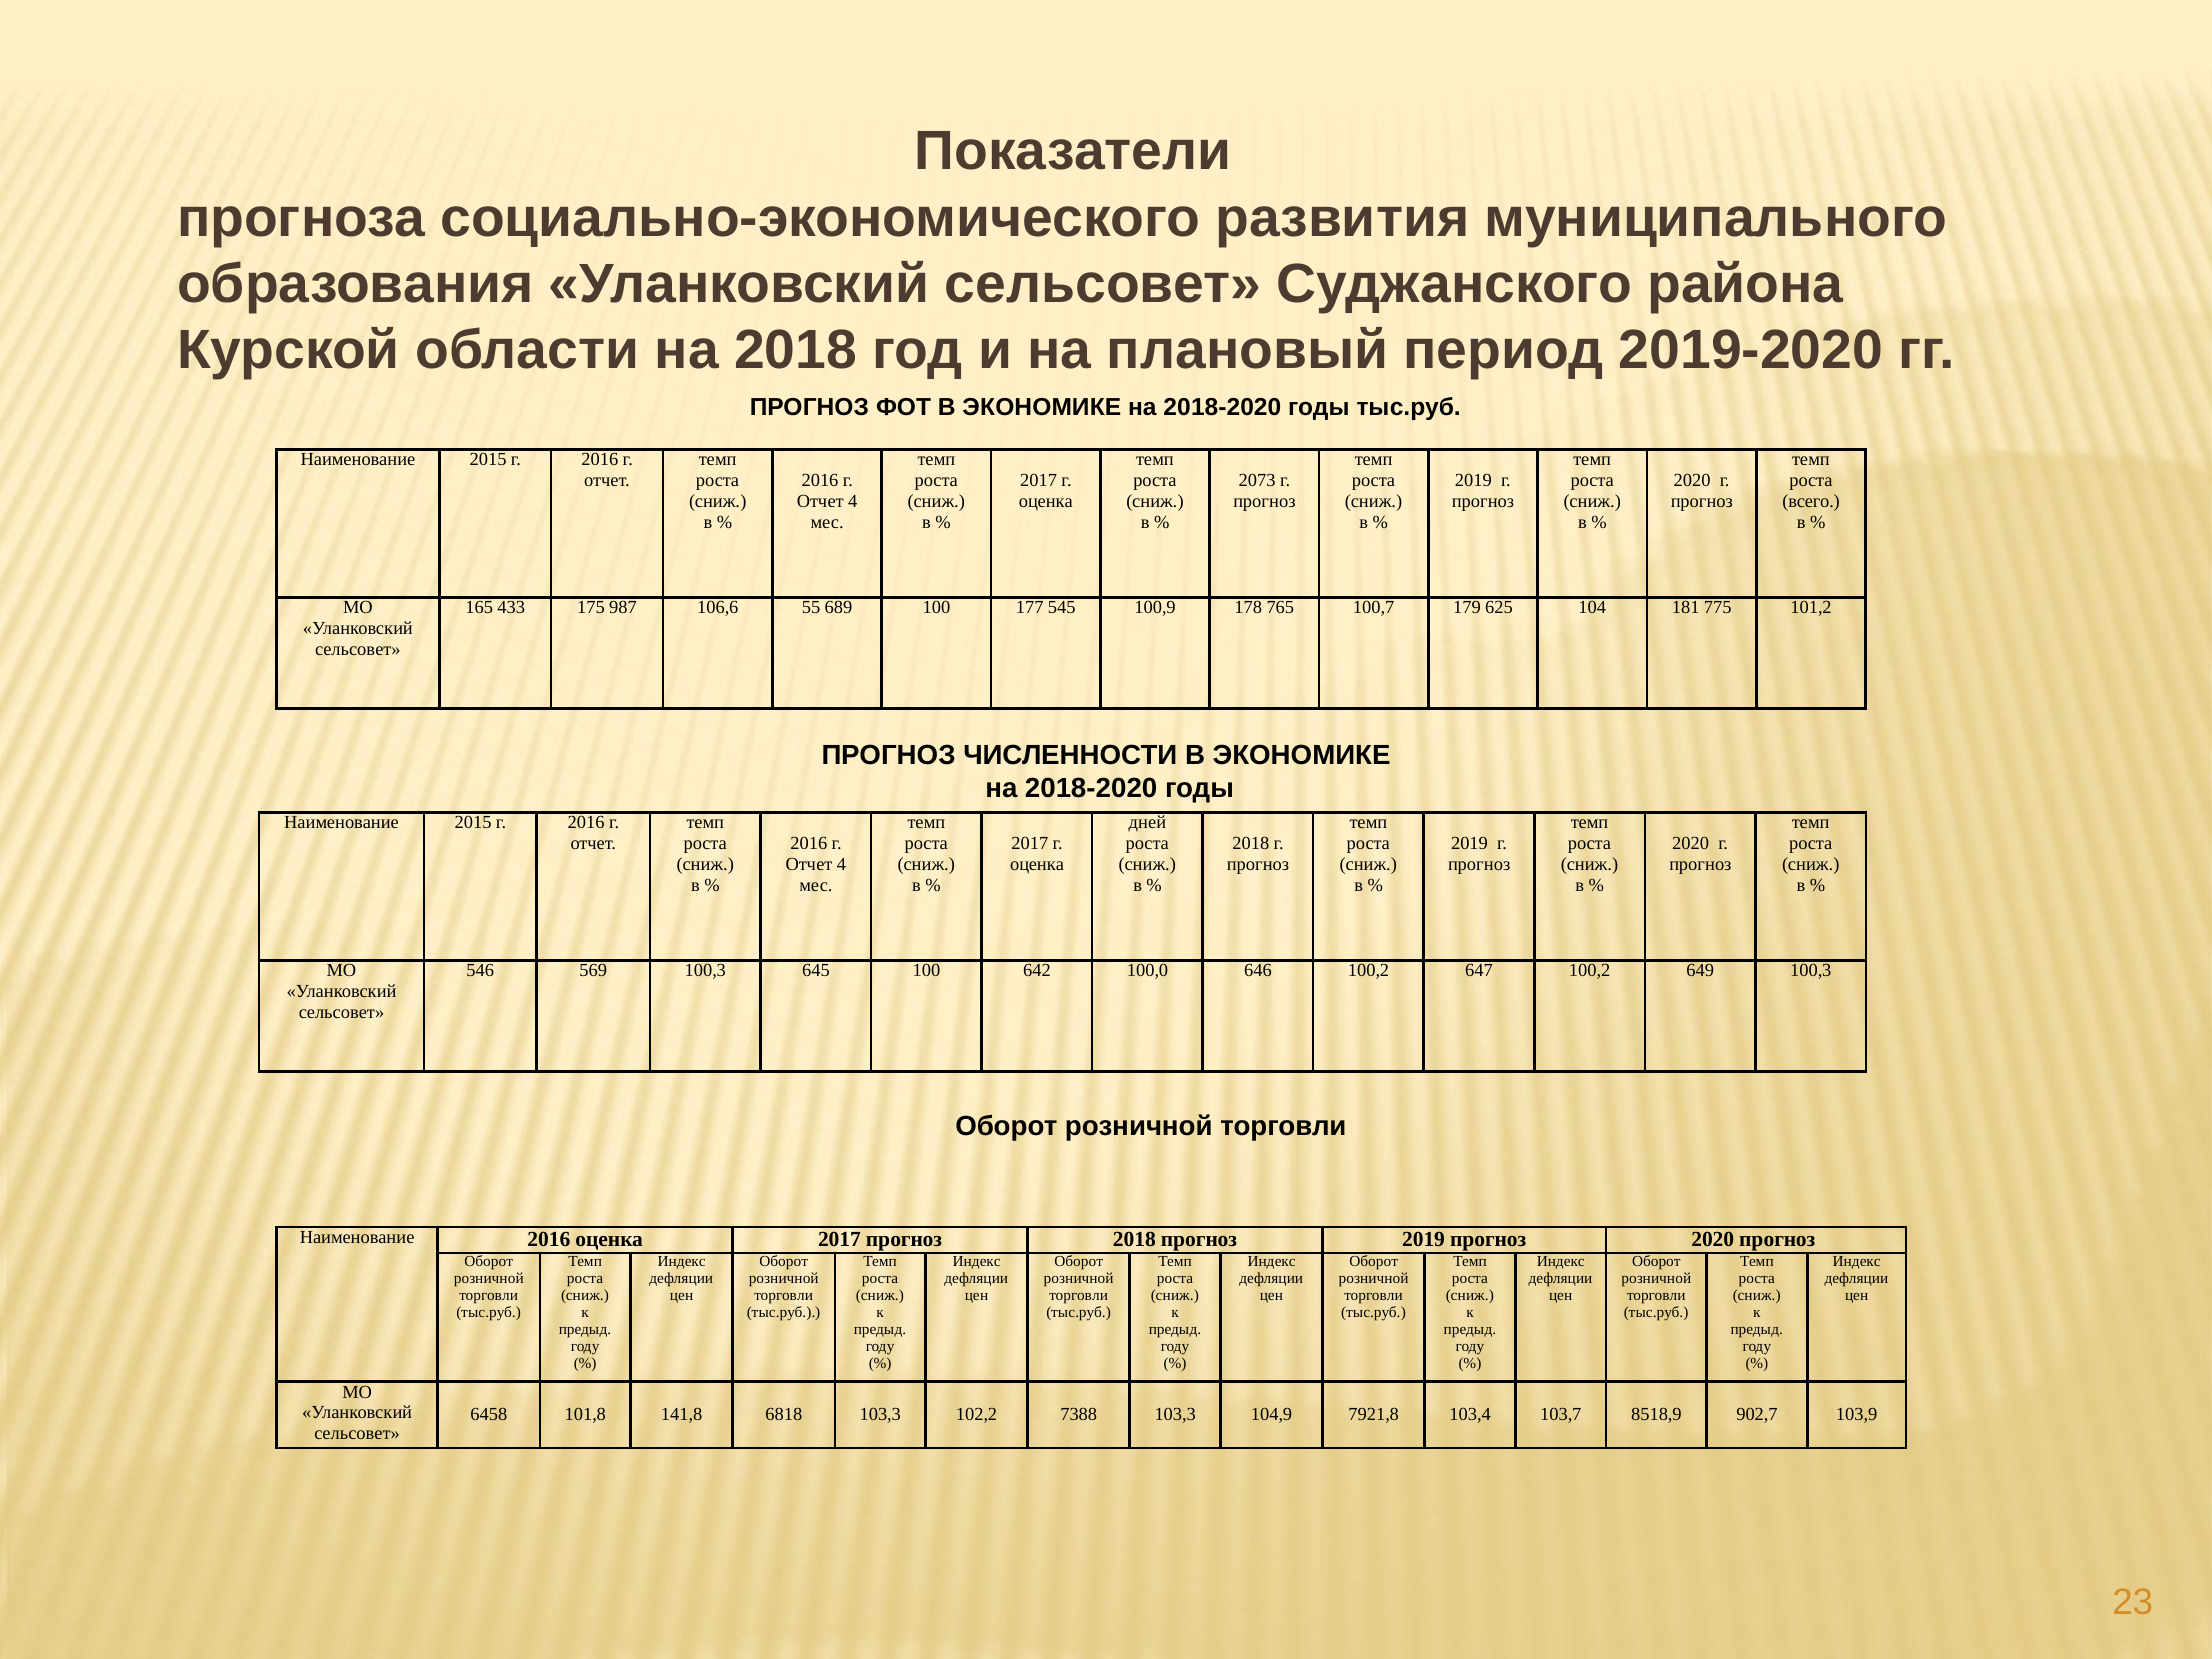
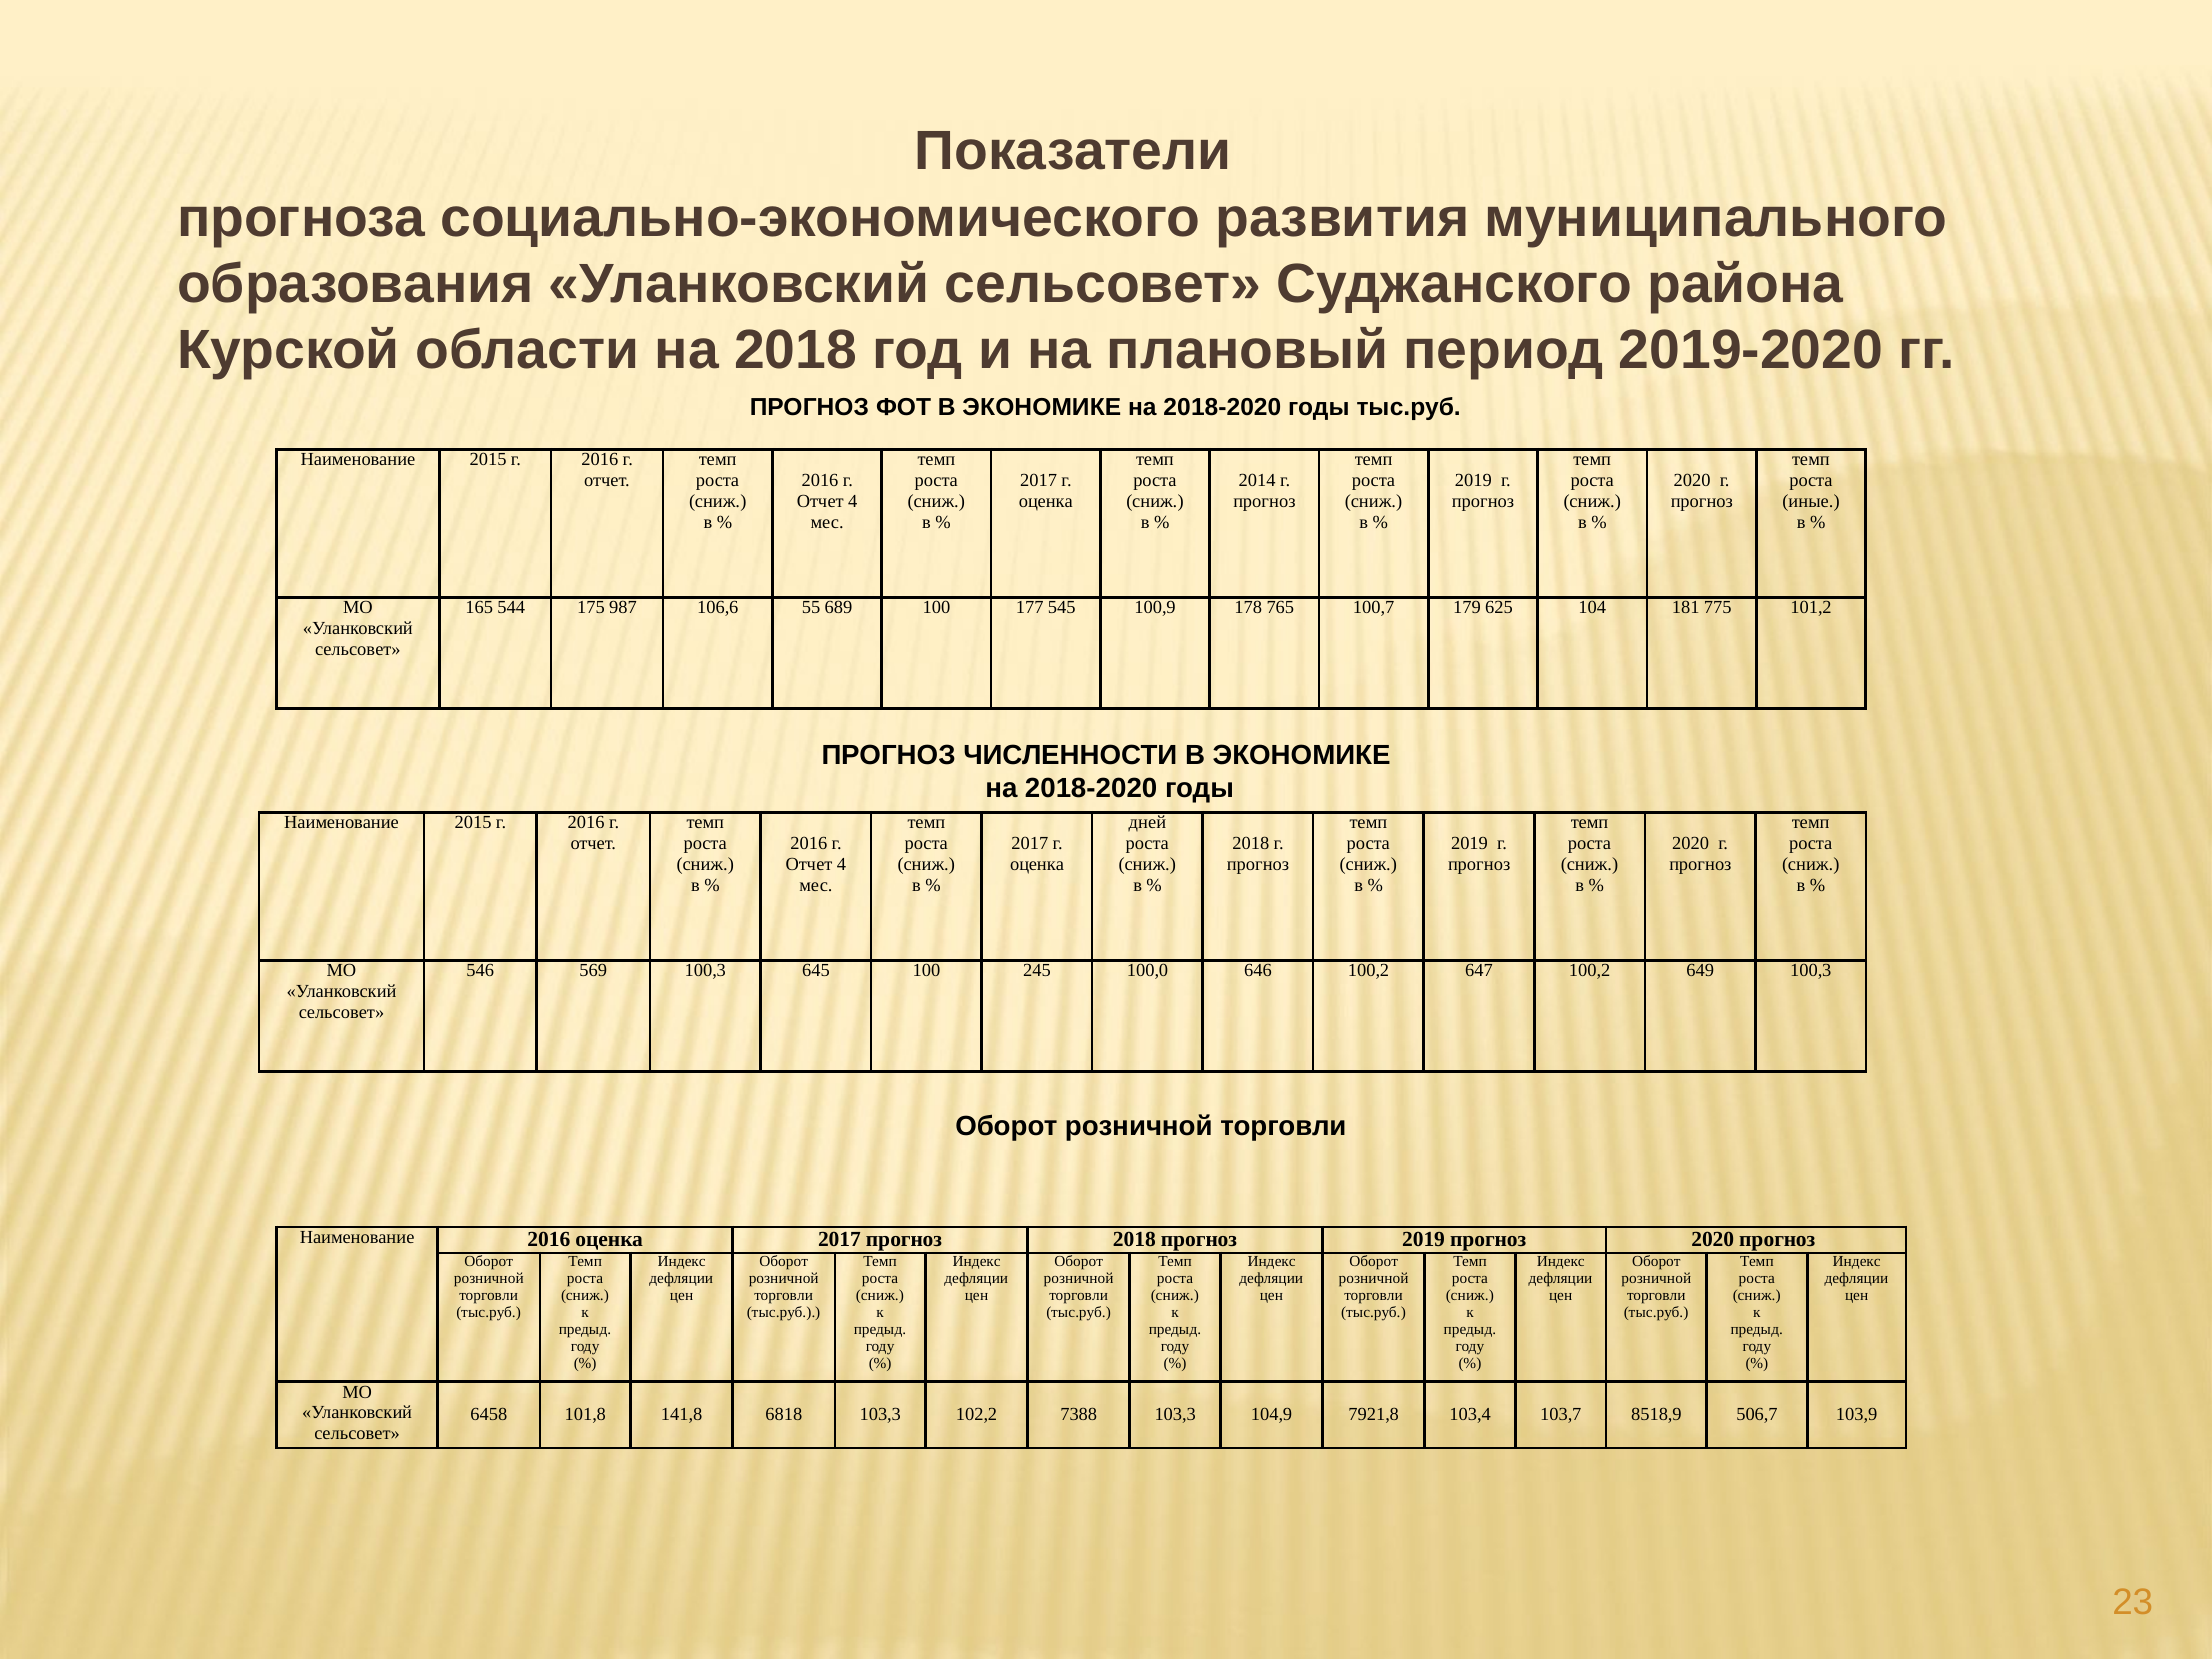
2073: 2073 -> 2014
всего: всего -> иные
433: 433 -> 544
642: 642 -> 245
902,7: 902,7 -> 506,7
